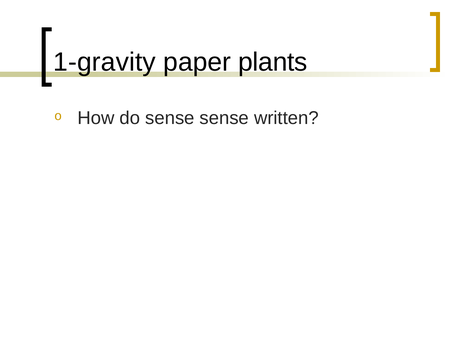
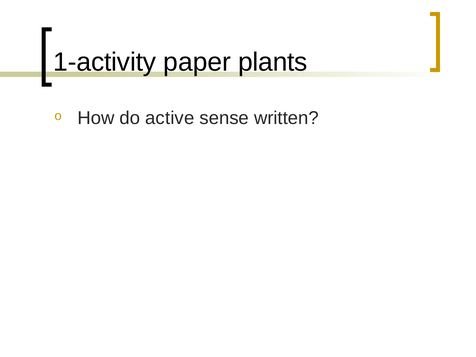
1-gravity: 1-gravity -> 1-activity
do sense: sense -> active
